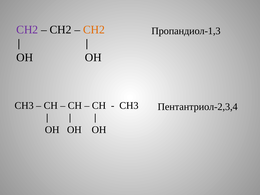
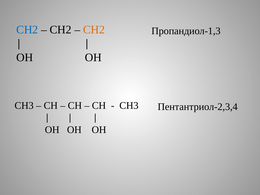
CH2 at (27, 30) colour: purple -> blue
